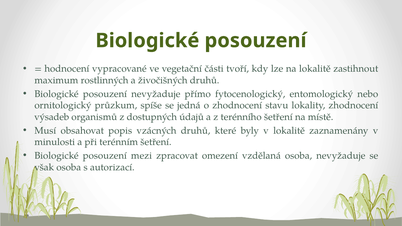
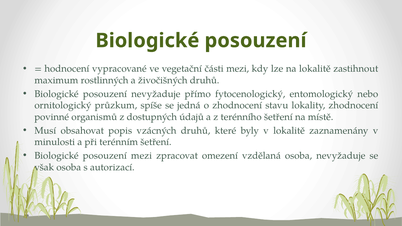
části tvoří: tvoří -> mezi
výsadeb: výsadeb -> povinné
